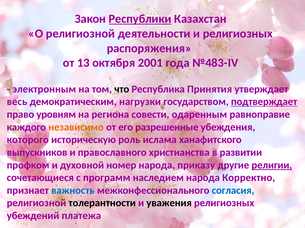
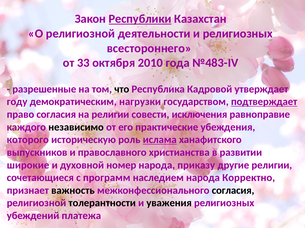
распоряжения: распоряжения -> всестороннего
13: 13 -> 33
2001: 2001 -> 2010
электронным: электронным -> разрешенные
Принятия: Принятия -> Кадровой
весь: весь -> году
право уровням: уровням -> согласия
на региона: региона -> религии
одаренным: одаренным -> исключения
независимо colour: orange -> black
разрешенные: разрешенные -> практические
ислама underline: none -> present
профком: профком -> широкие
религии at (272, 166) underline: present -> none
важность colour: blue -> black
согласия at (233, 191) colour: blue -> black
